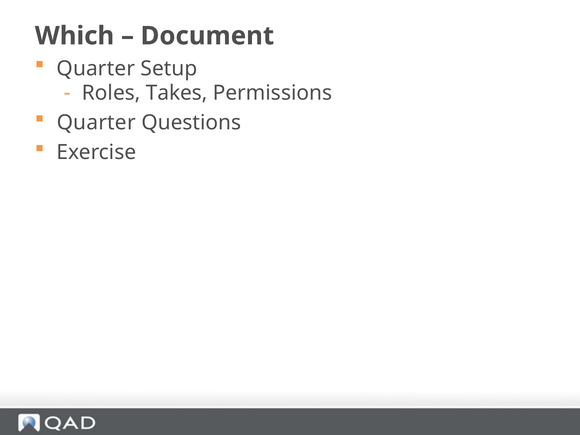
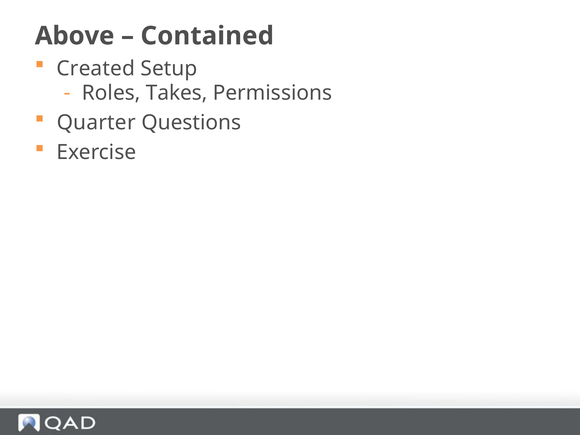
Which: Which -> Above
Document: Document -> Contained
Quarter at (96, 69): Quarter -> Created
